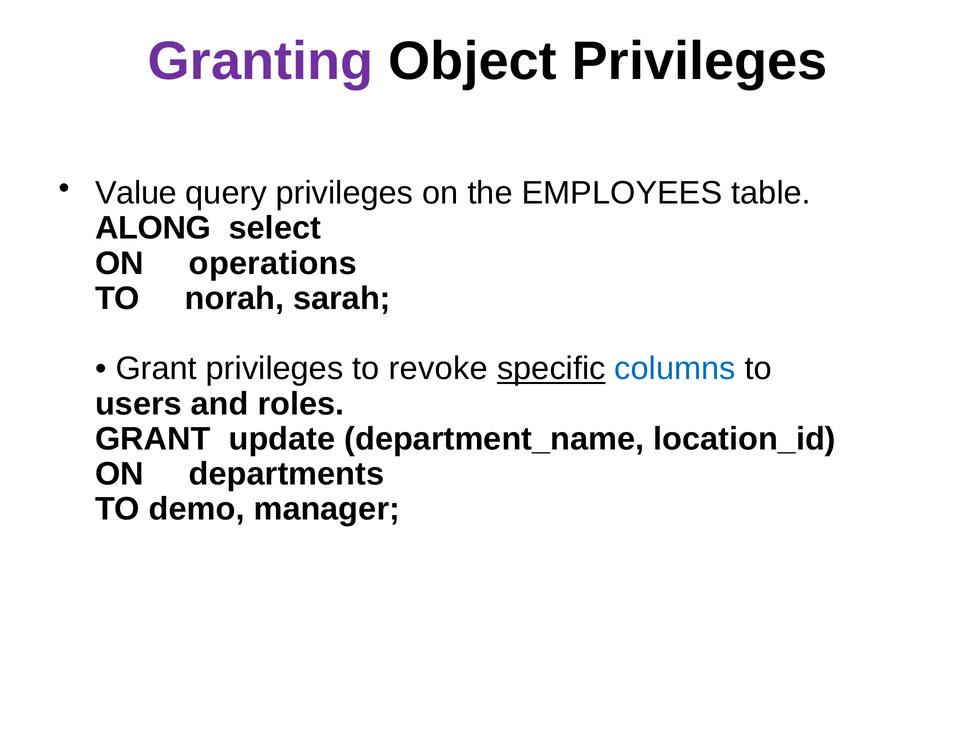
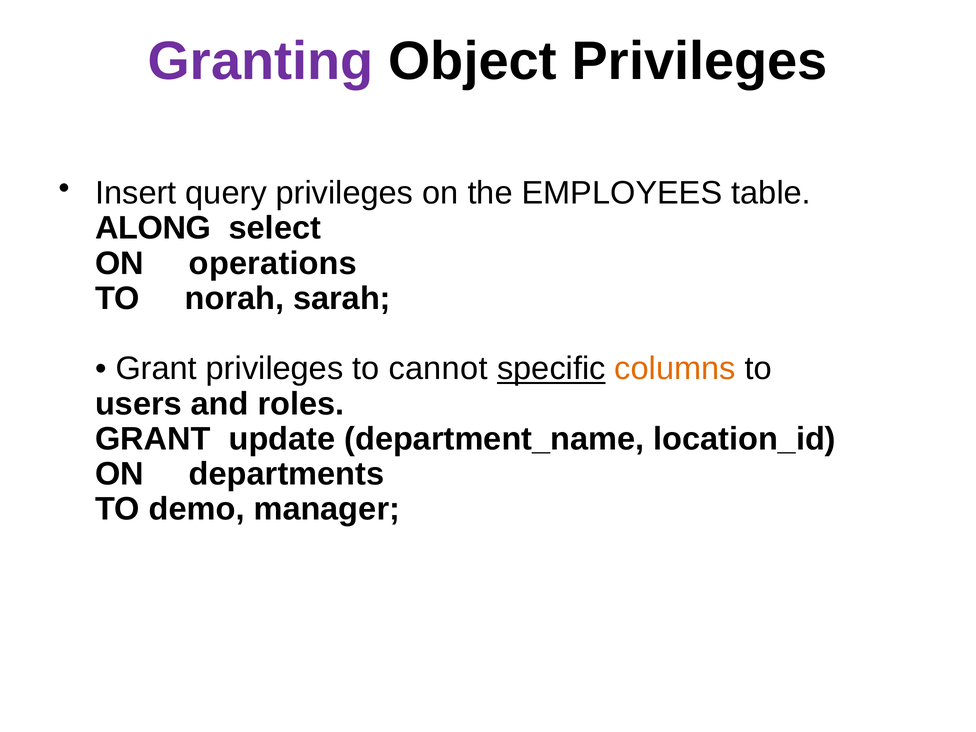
Value: Value -> Insert
revoke: revoke -> cannot
columns colour: blue -> orange
